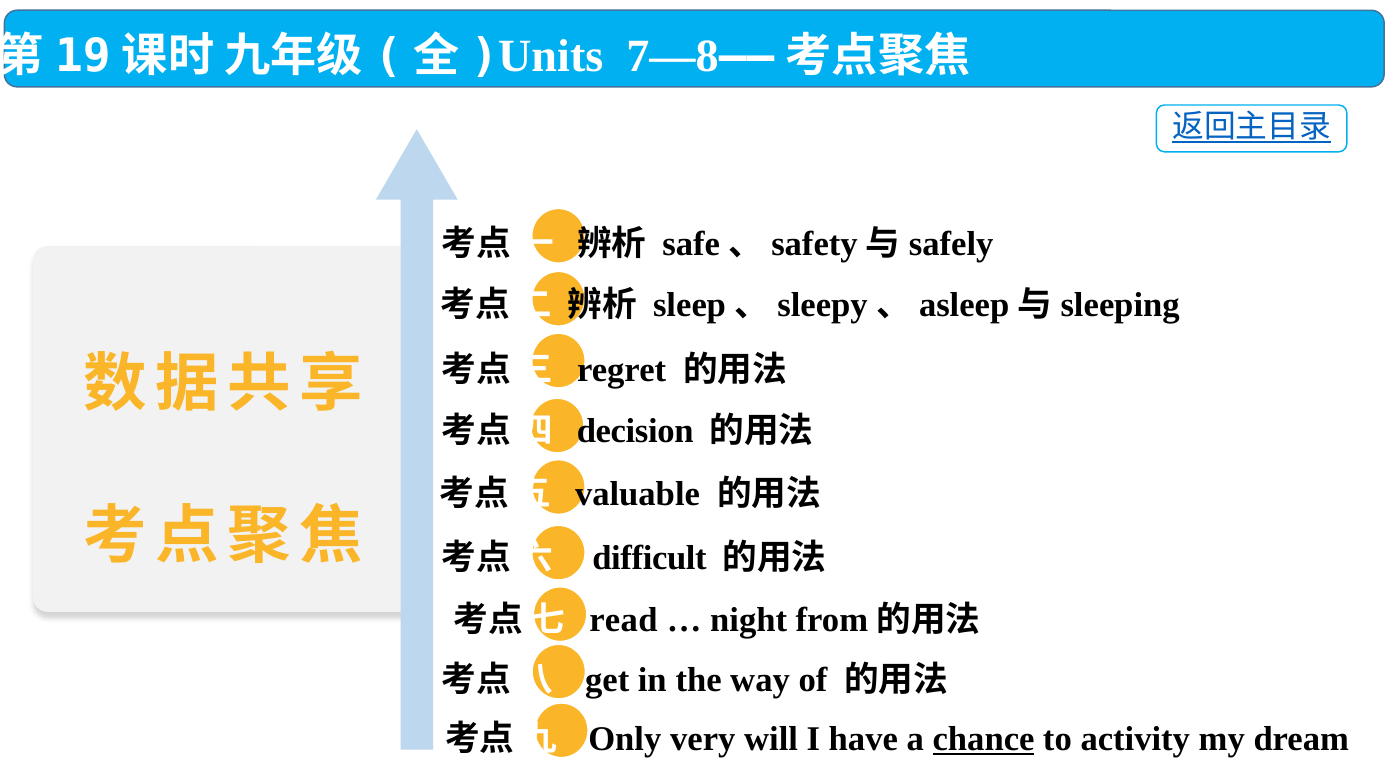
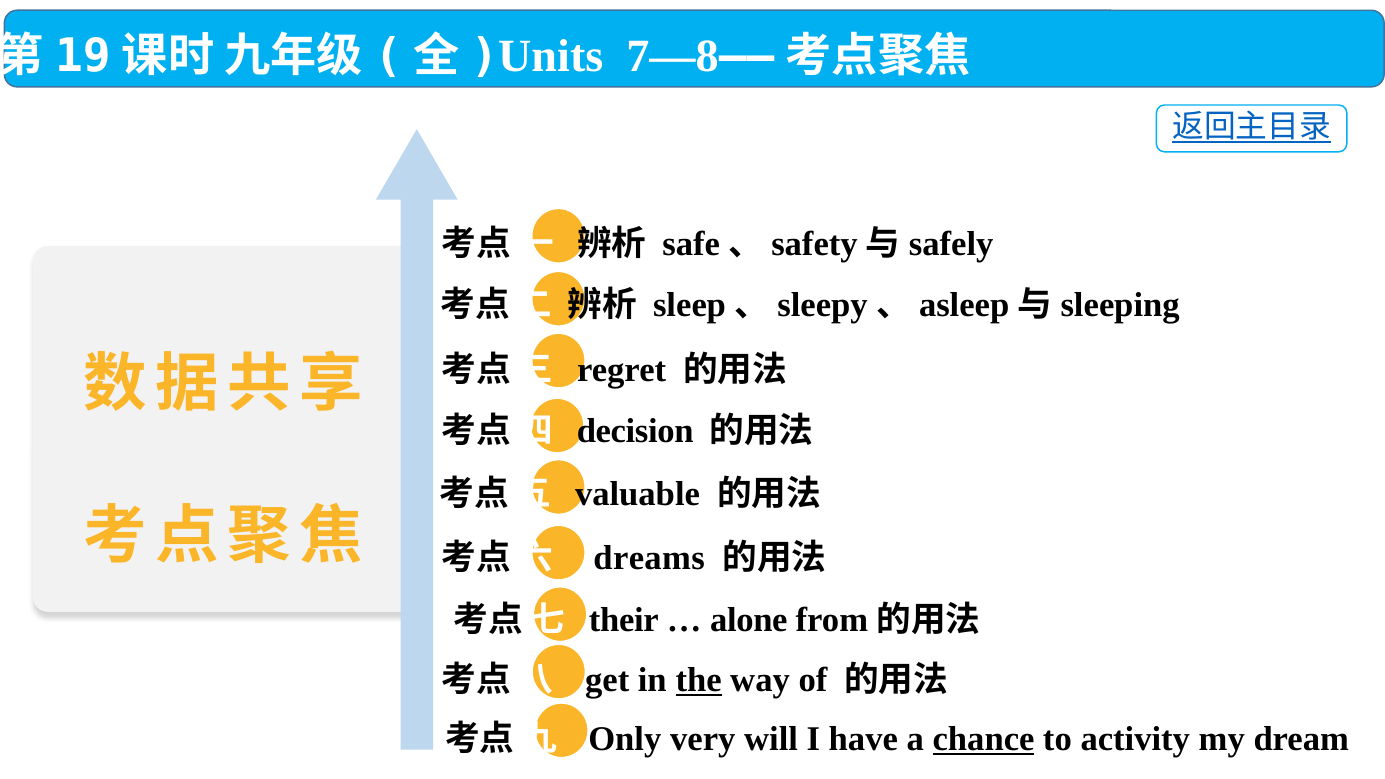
difficult: difficult -> dreams
read: read -> their
night: night -> alone
the underline: none -> present
